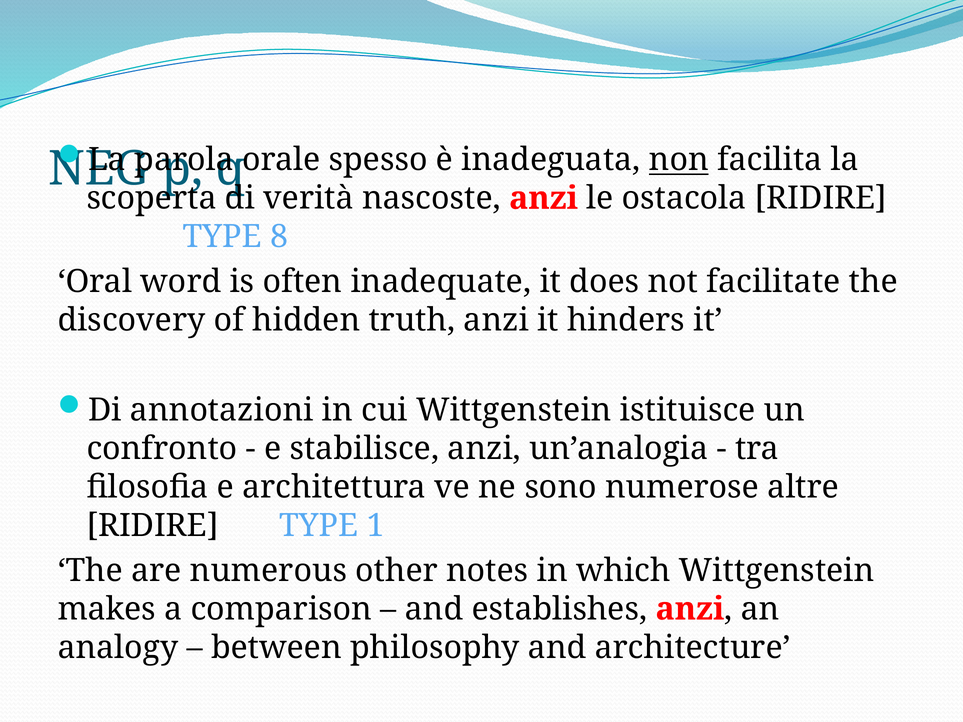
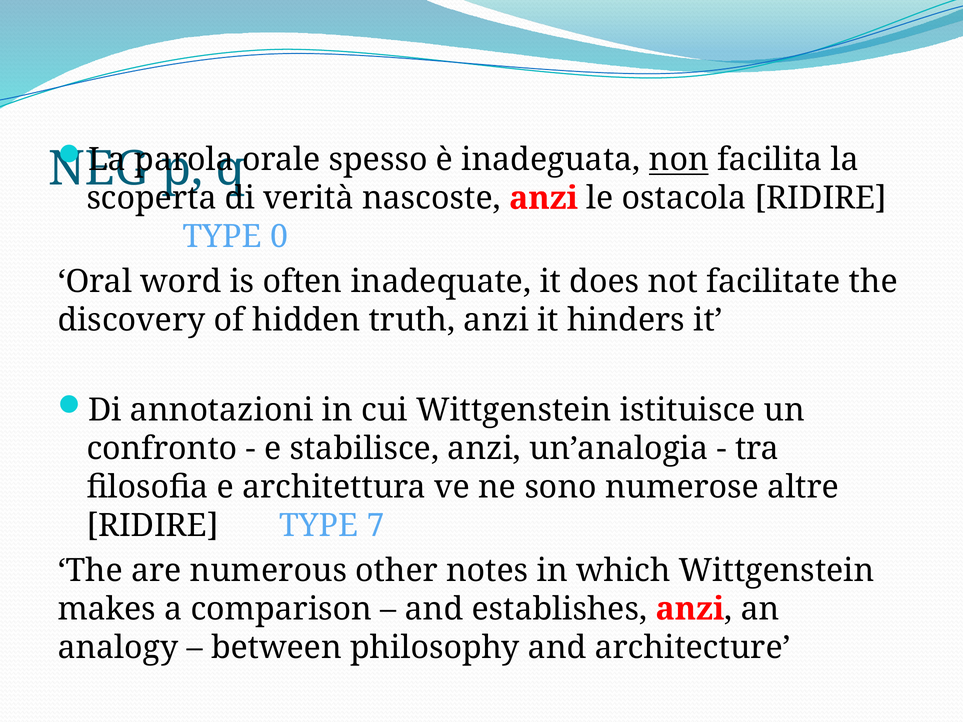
8: 8 -> 0
1: 1 -> 7
